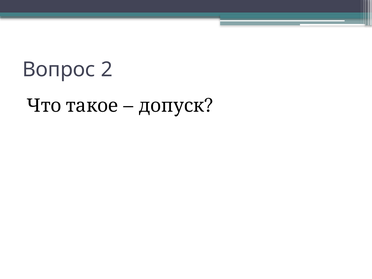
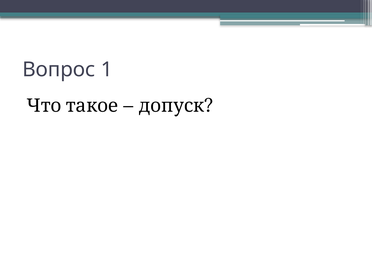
2: 2 -> 1
